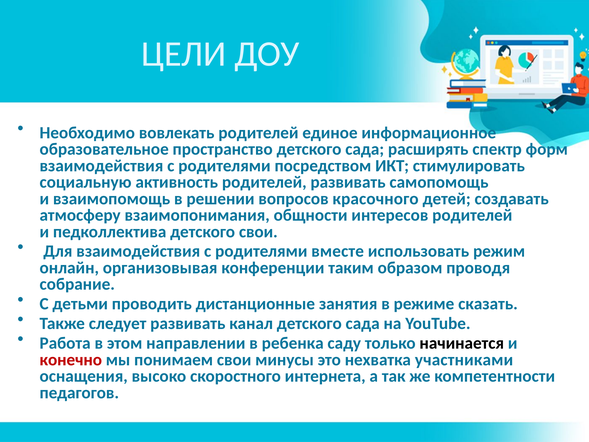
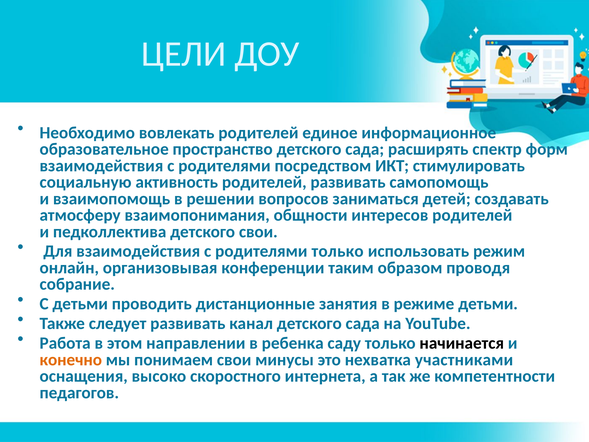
красочного: красочного -> заниматься
родителями вместе: вместе -> только
режиме сказать: сказать -> детьми
конечно colour: red -> orange
